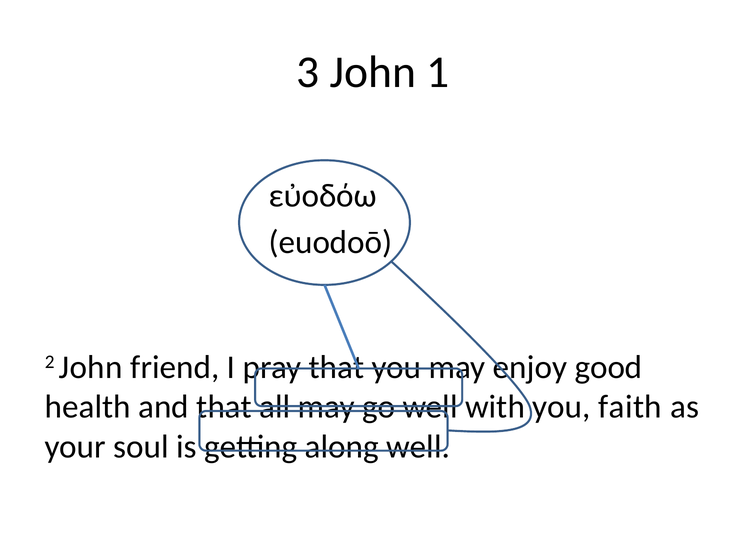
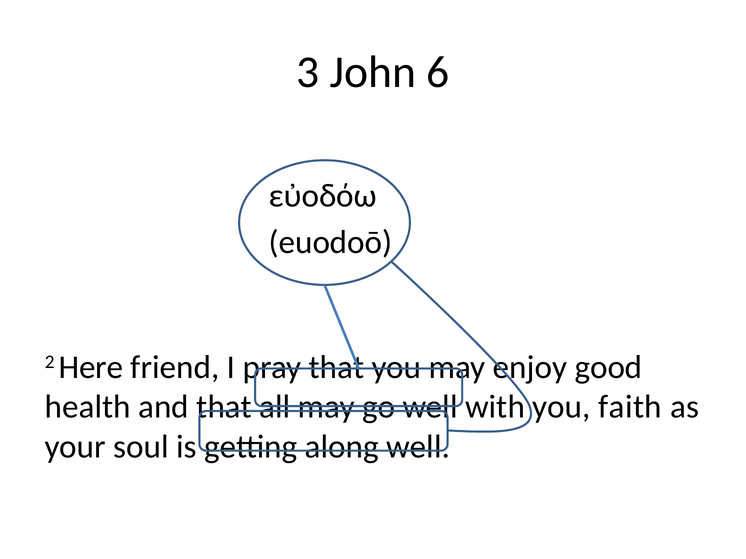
1: 1 -> 6
2 John: John -> Here
